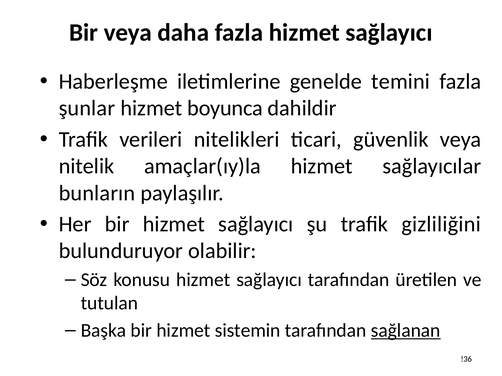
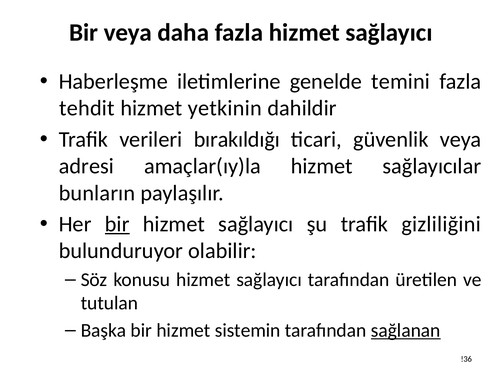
şunlar: şunlar -> tehdit
boyunca: boyunca -> yetkinin
nitelikleri: nitelikleri -> bırakıldığı
nitelik: nitelik -> adresi
bir at (117, 225) underline: none -> present
